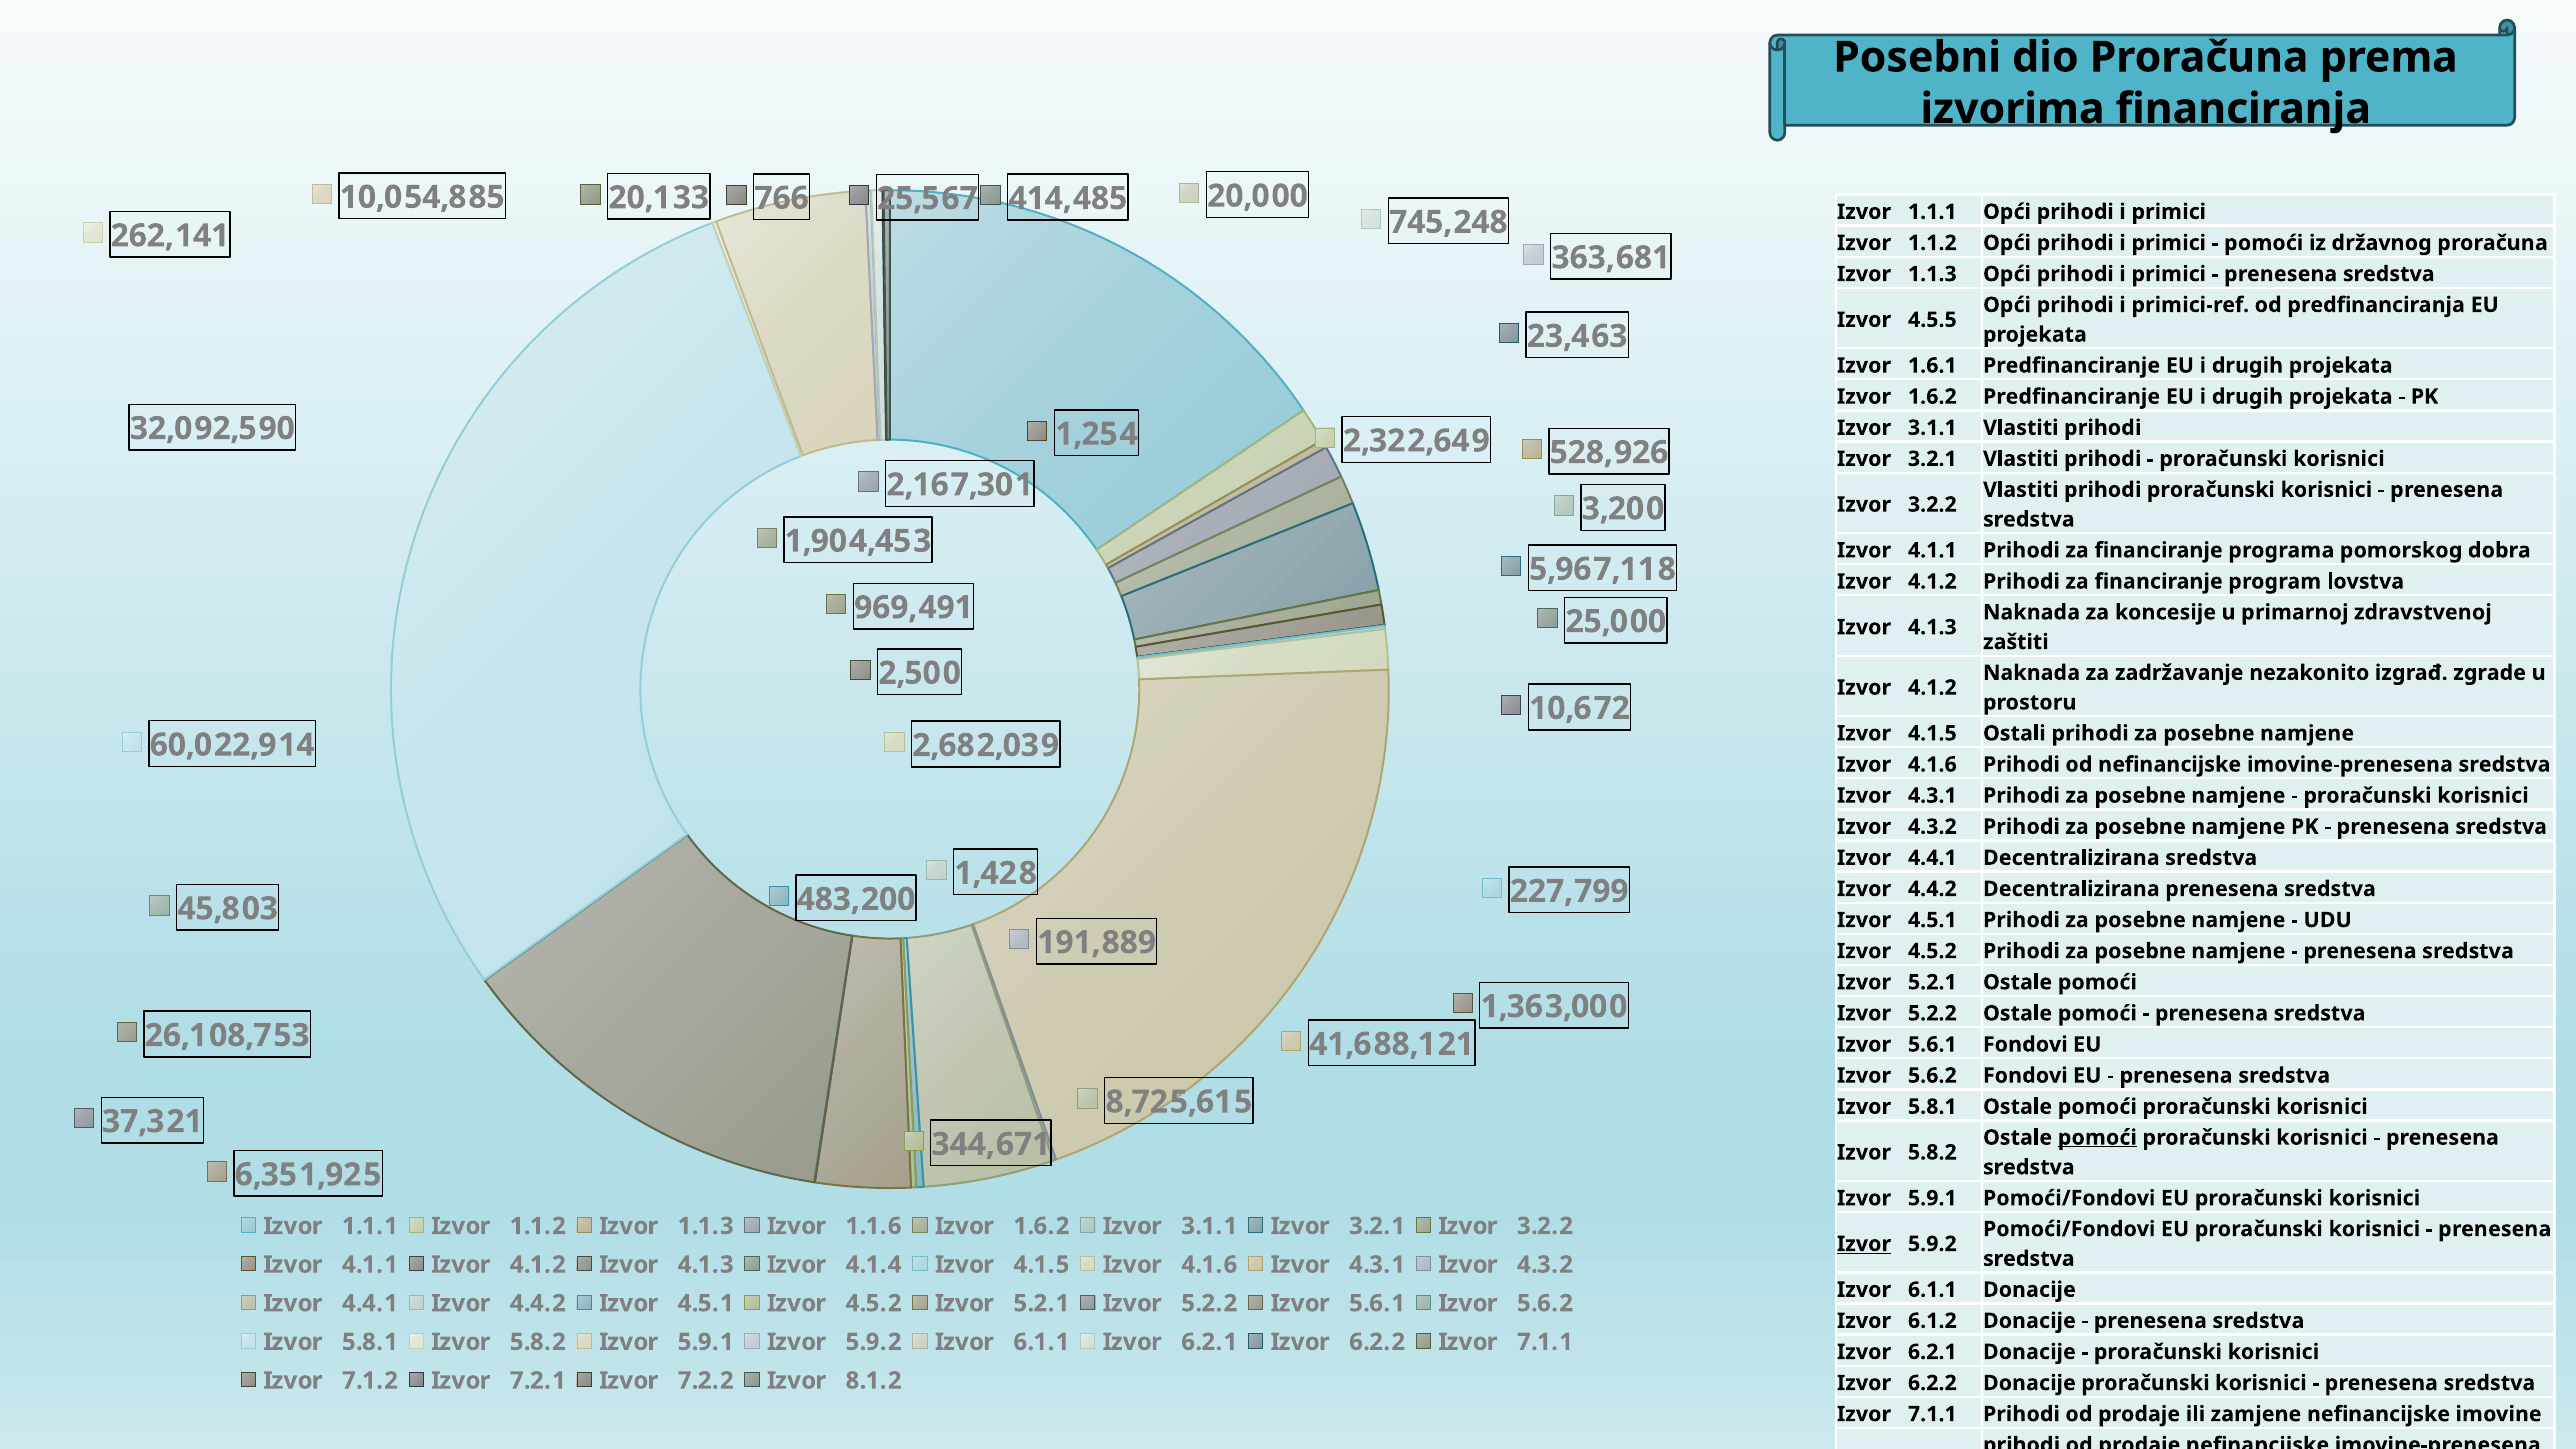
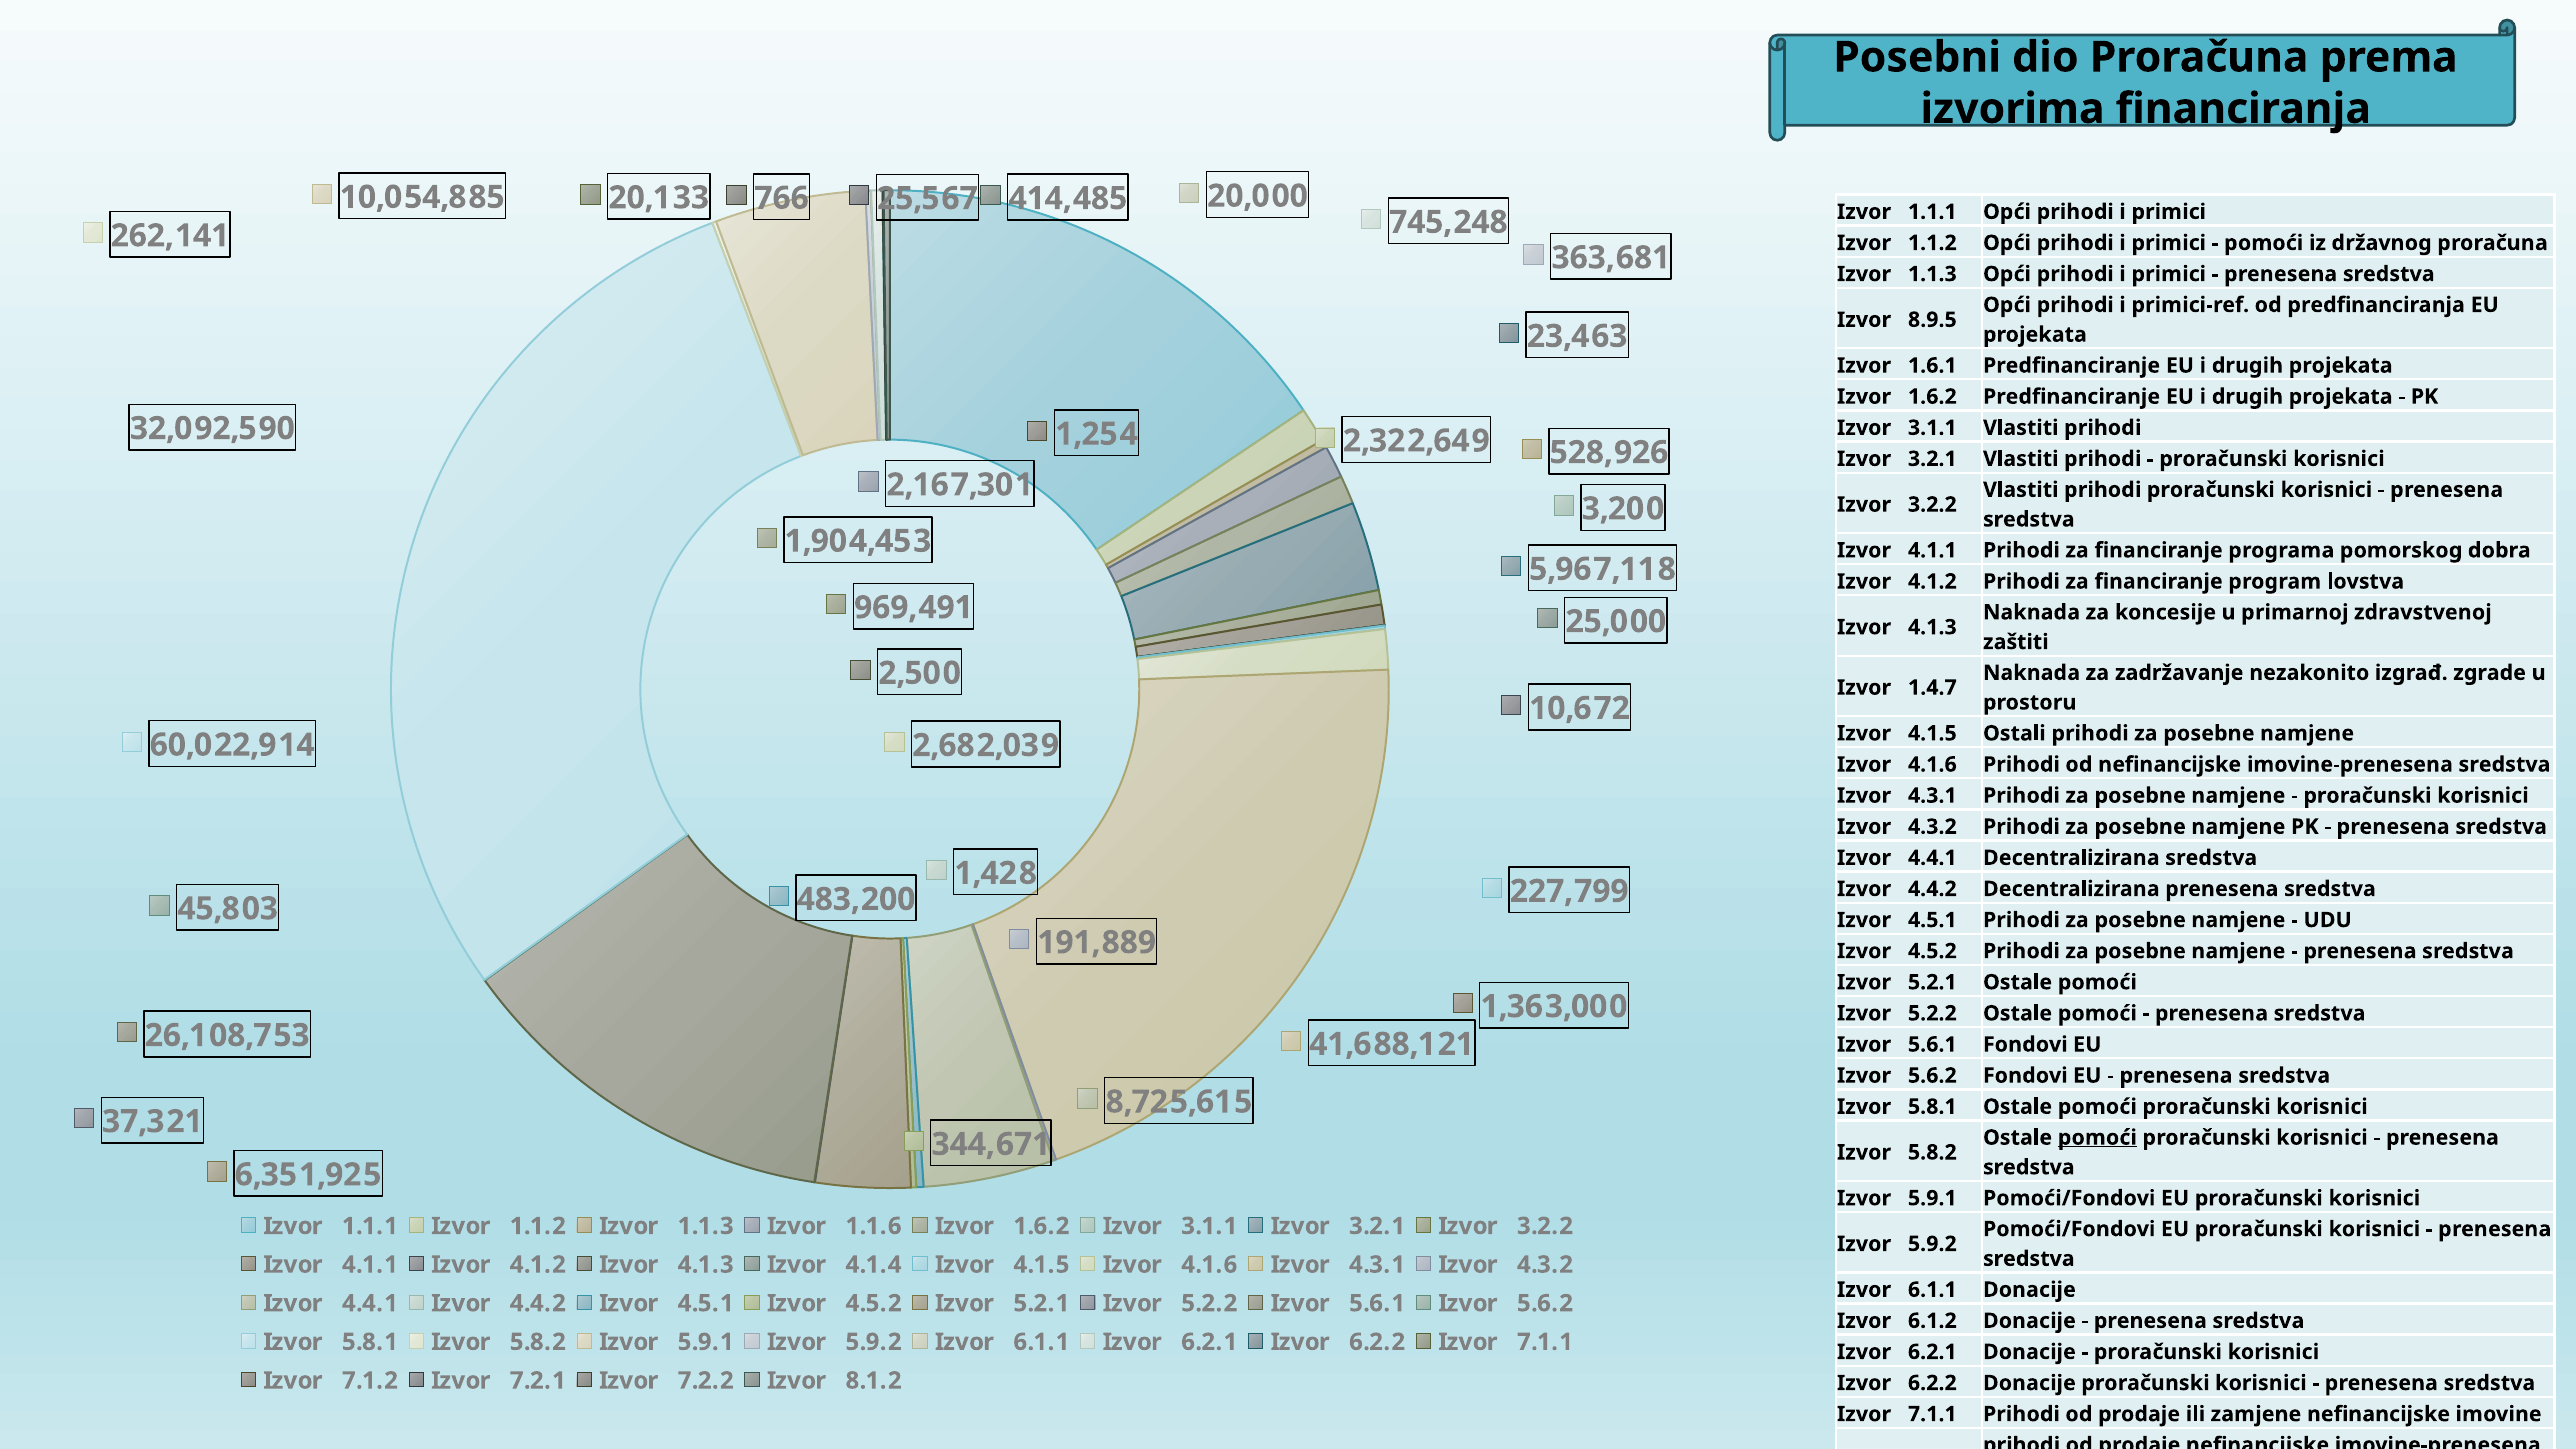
4.5.5: 4.5.5 -> 8.9.5
4.1.2 at (1932, 688): 4.1.2 -> 1.4.7
Izvor at (1864, 1244) underline: present -> none
